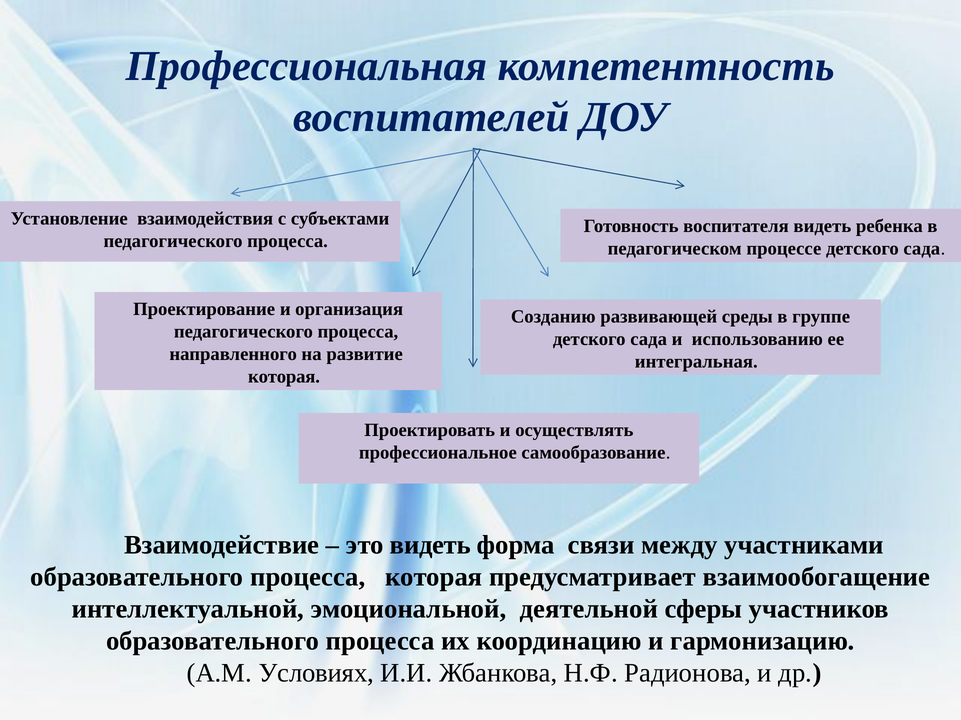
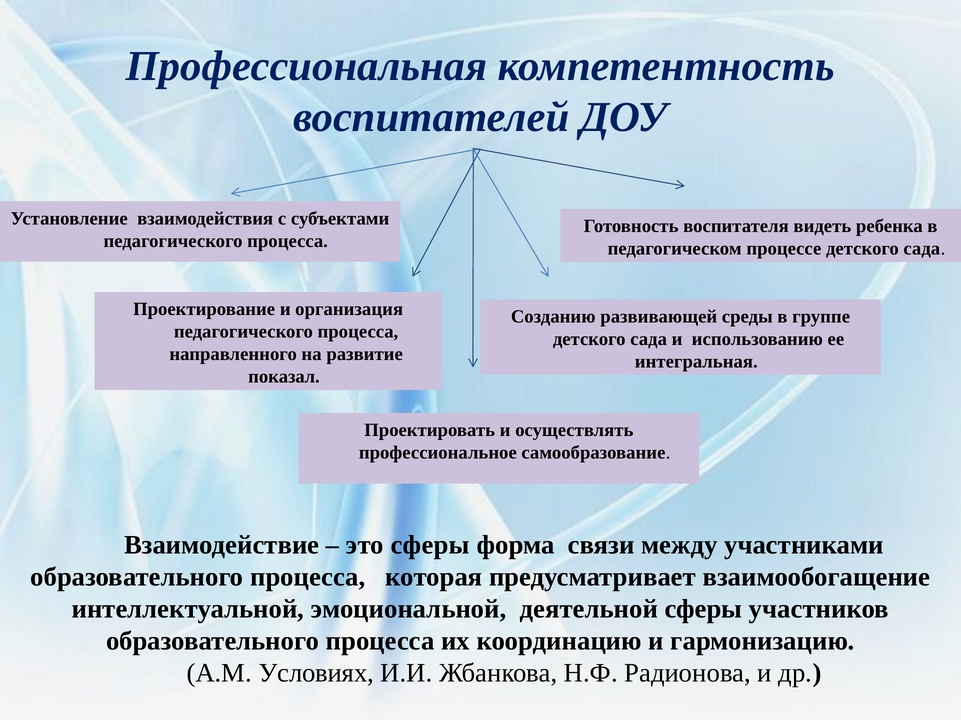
которая at (284, 377): которая -> показал
это видеть: видеть -> сферы
